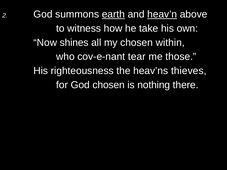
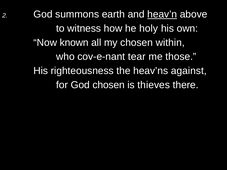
earth underline: present -> none
take: take -> holy
shines: shines -> known
thieves: thieves -> against
nothing: nothing -> thieves
